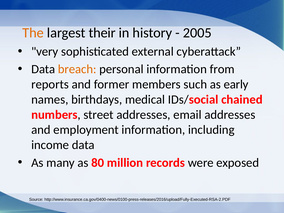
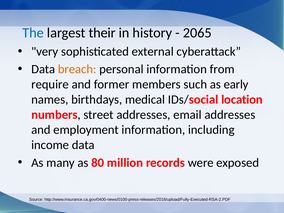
The colour: orange -> blue
2005: 2005 -> 2065
reports: reports -> require
chained: chained -> location
